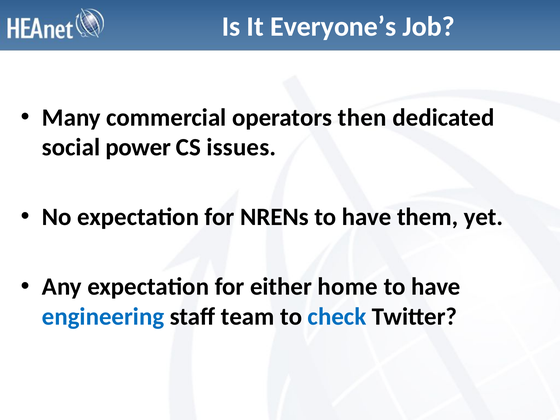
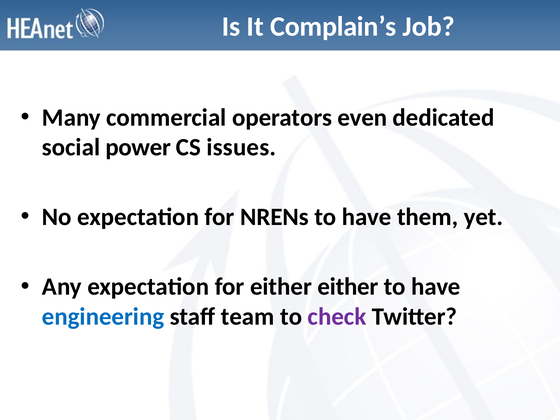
Everyone’s: Everyone’s -> Complain’s
then: then -> even
either home: home -> either
check colour: blue -> purple
